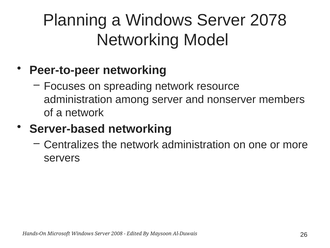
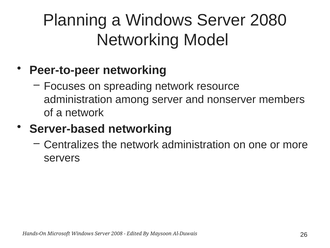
2078: 2078 -> 2080
